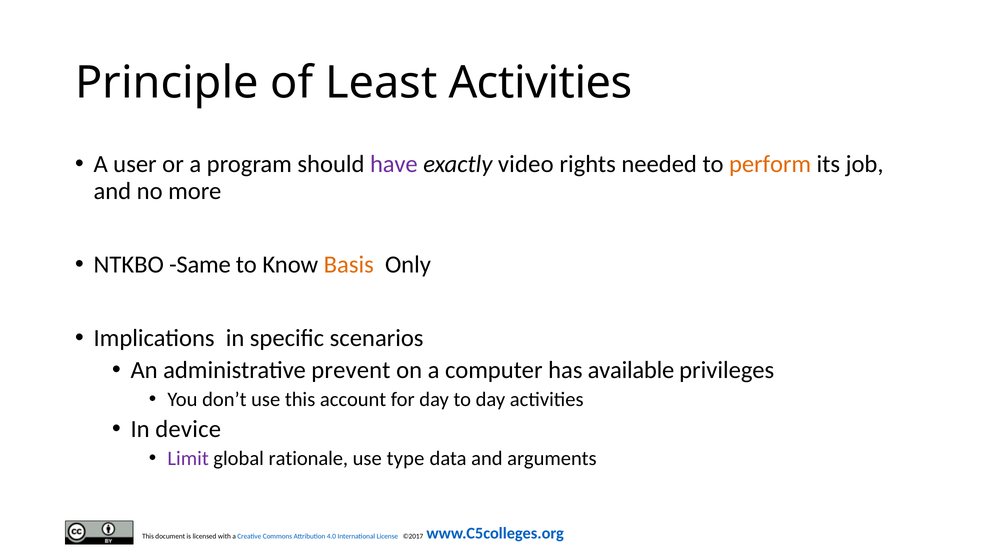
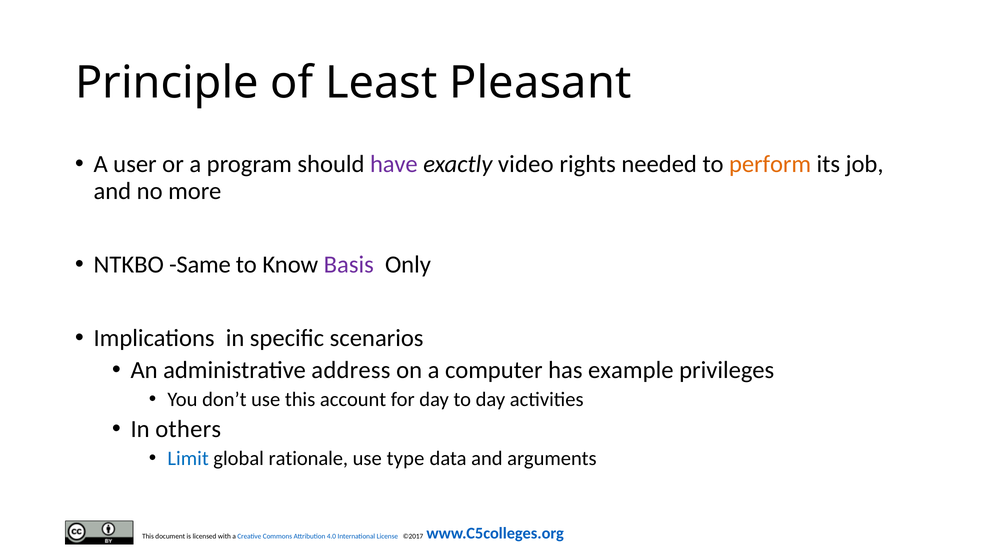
Least Activities: Activities -> Pleasant
Basis colour: orange -> purple
prevent: prevent -> address
available: available -> example
device: device -> others
Limit colour: purple -> blue
